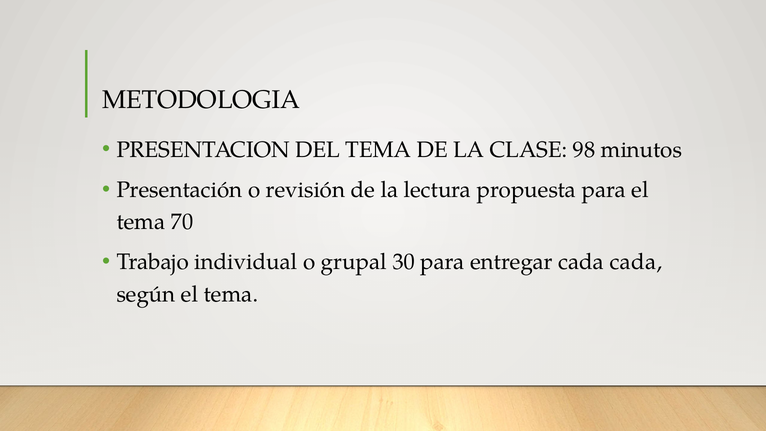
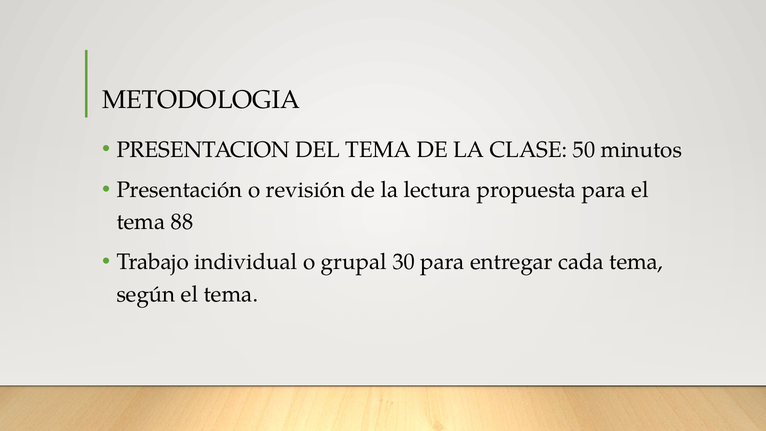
98: 98 -> 50
70: 70 -> 88
cada cada: cada -> tema
